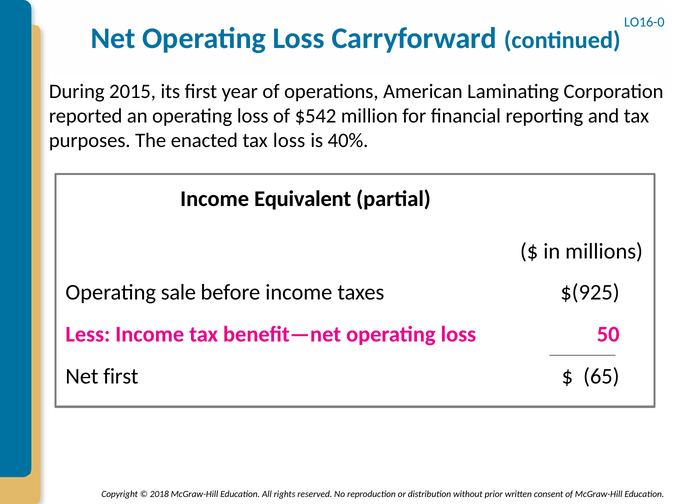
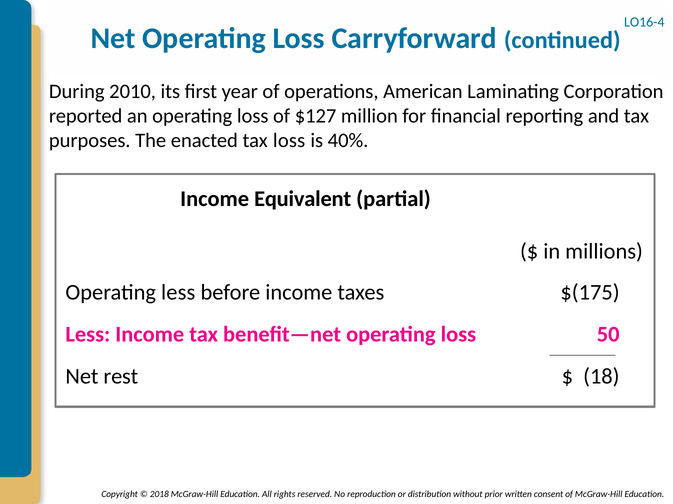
LO16-0: LO16-0 -> LO16-4
2015: 2015 -> 2010
$542: $542 -> $127
Operating sale: sale -> less
$(925: $(925 -> $(175
Net first: first -> rest
65: 65 -> 18
